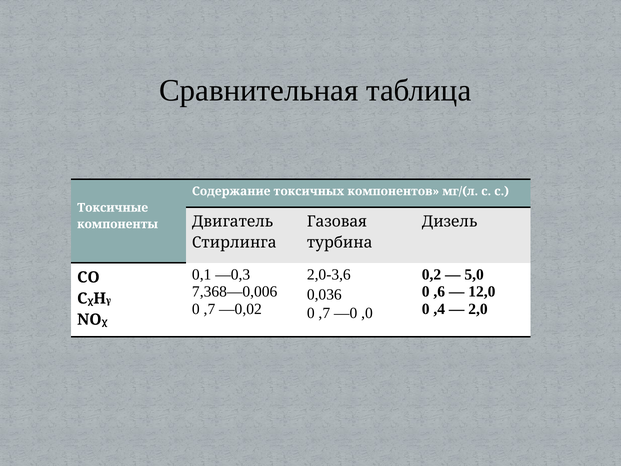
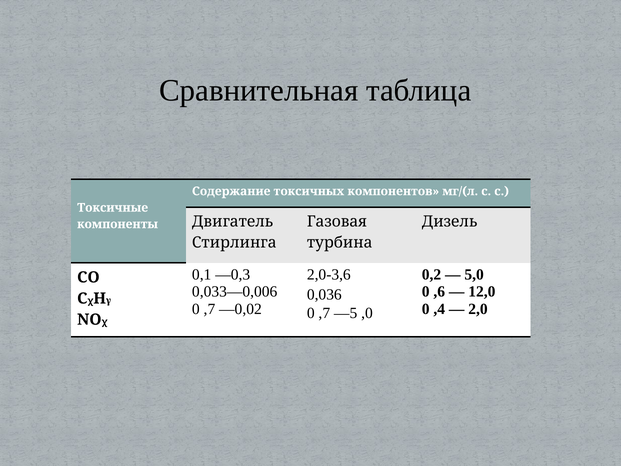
7,368—0,006: 7,368—0,006 -> 0,033—0,006
—0: —0 -> —5
